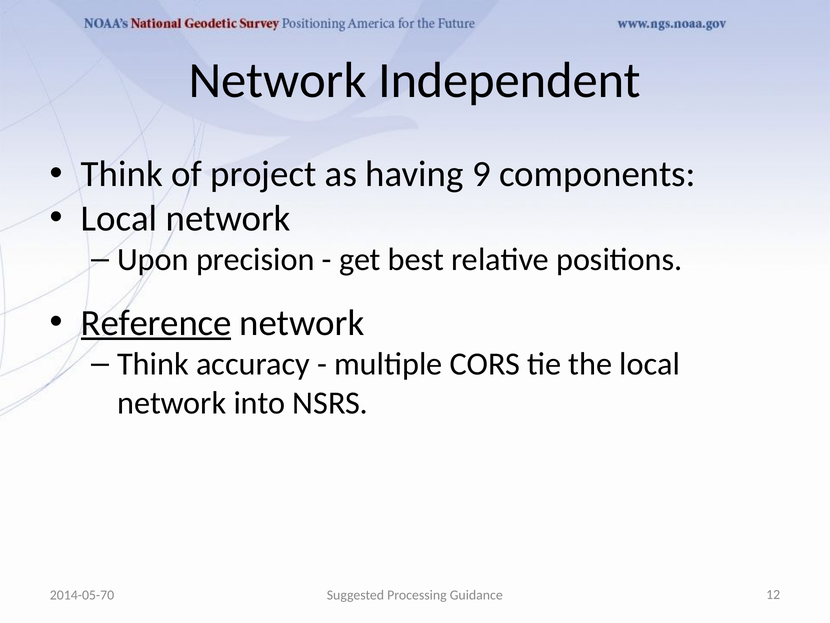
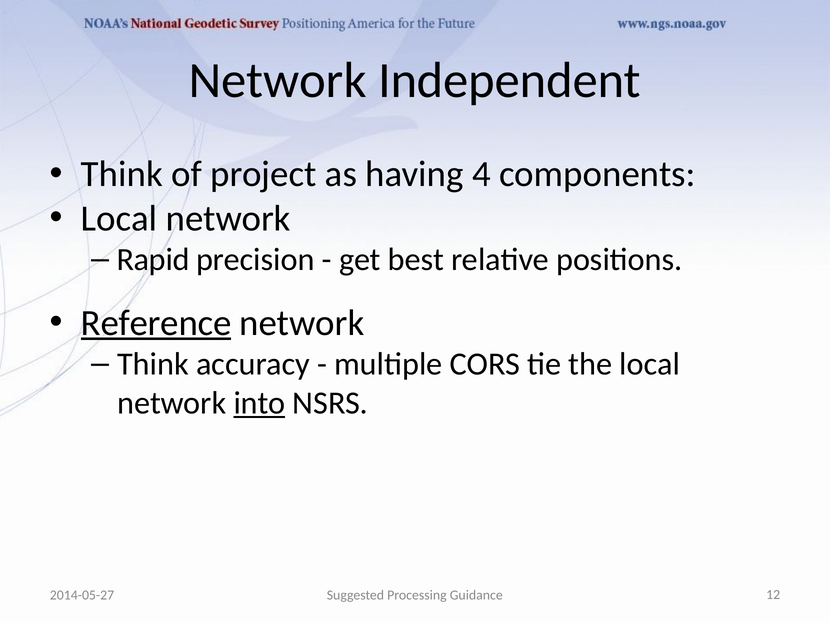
9: 9 -> 4
Upon: Upon -> Rapid
into underline: none -> present
2014-05-70: 2014-05-70 -> 2014-05-27
